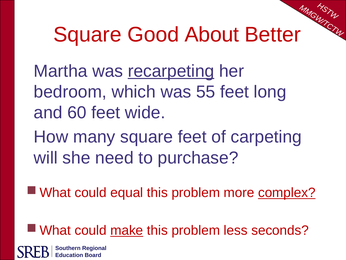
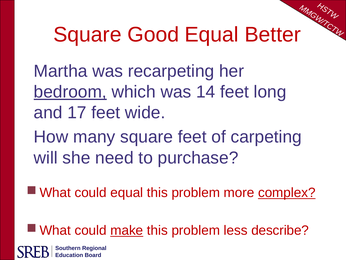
Good About: About -> Equal
recarpeting underline: present -> none
bedroom underline: none -> present
55: 55 -> 14
60: 60 -> 17
seconds: seconds -> describe
